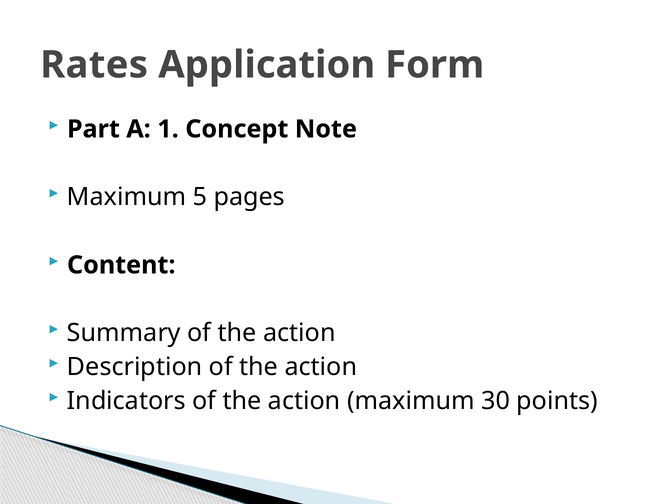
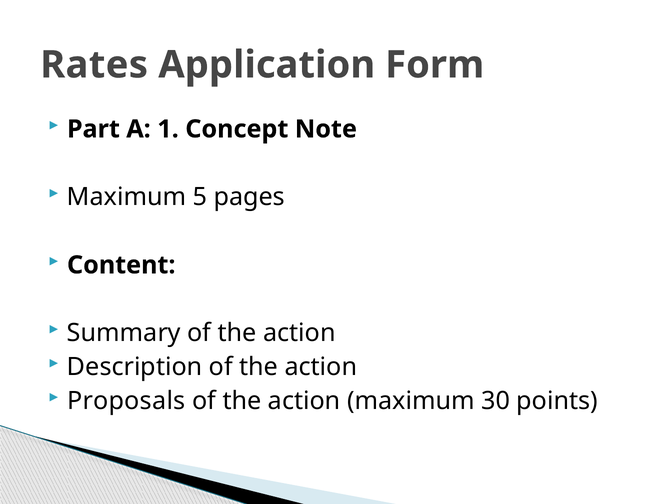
Indicators: Indicators -> Proposals
